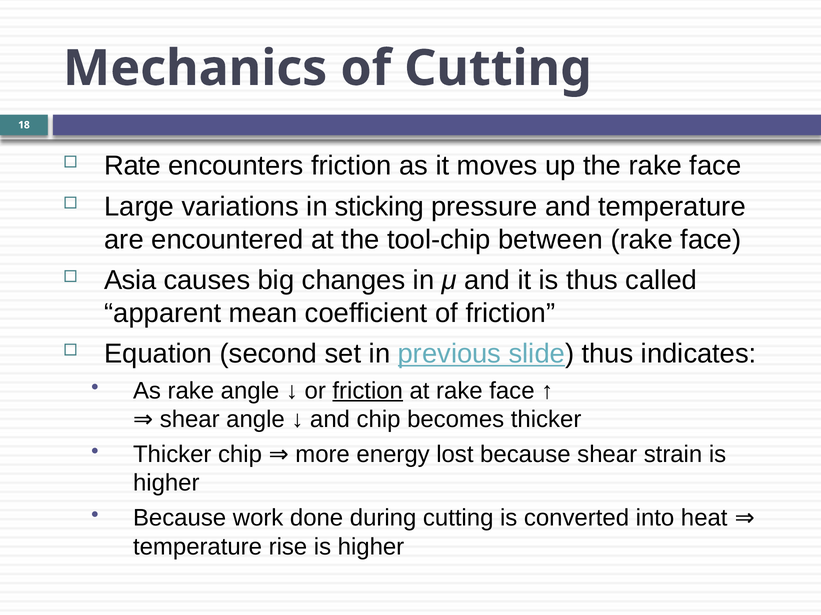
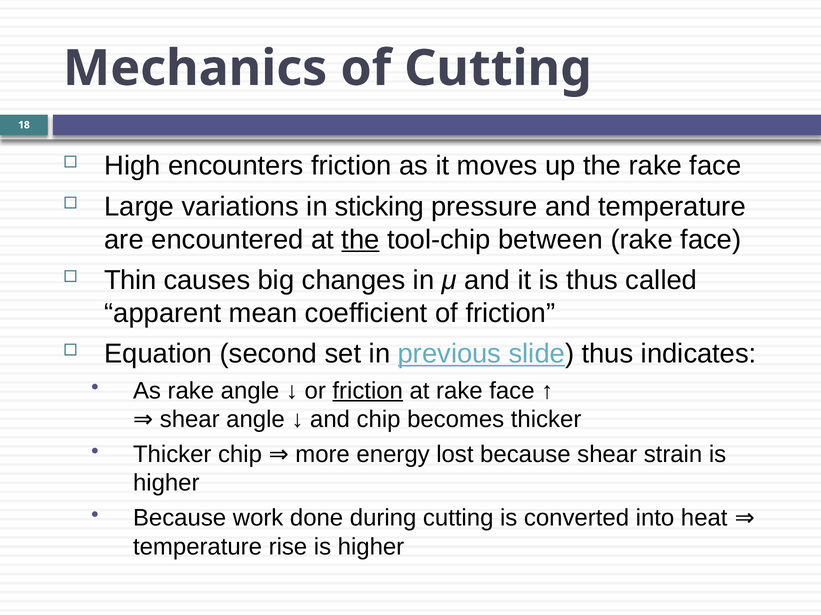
Rate: Rate -> High
the at (360, 240) underline: none -> present
Asia: Asia -> Thin
